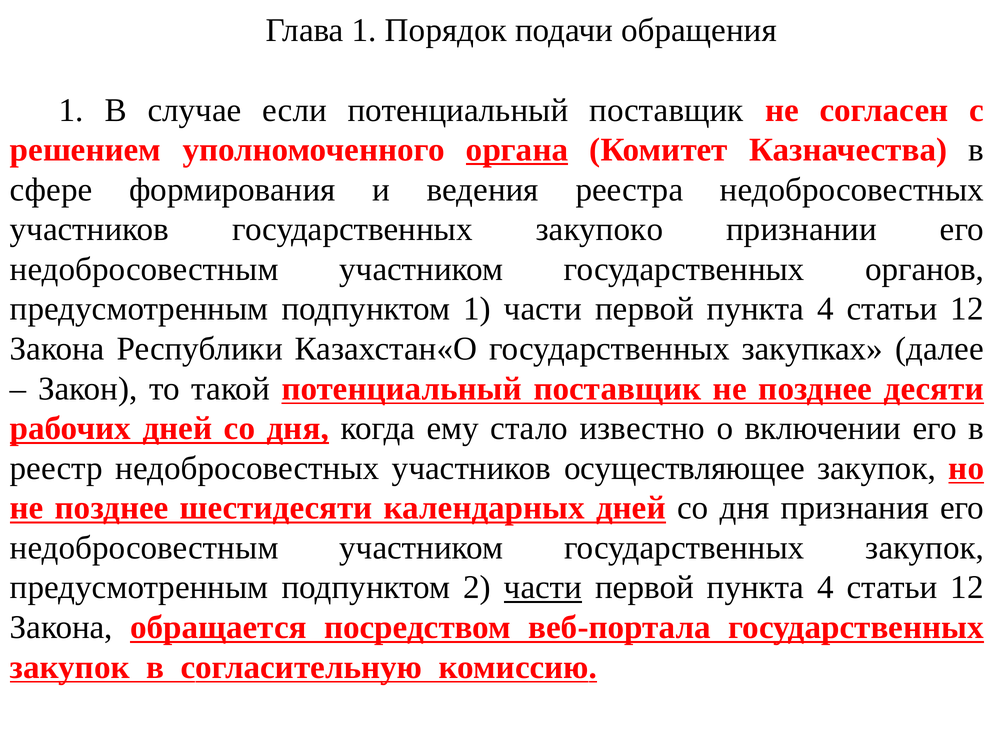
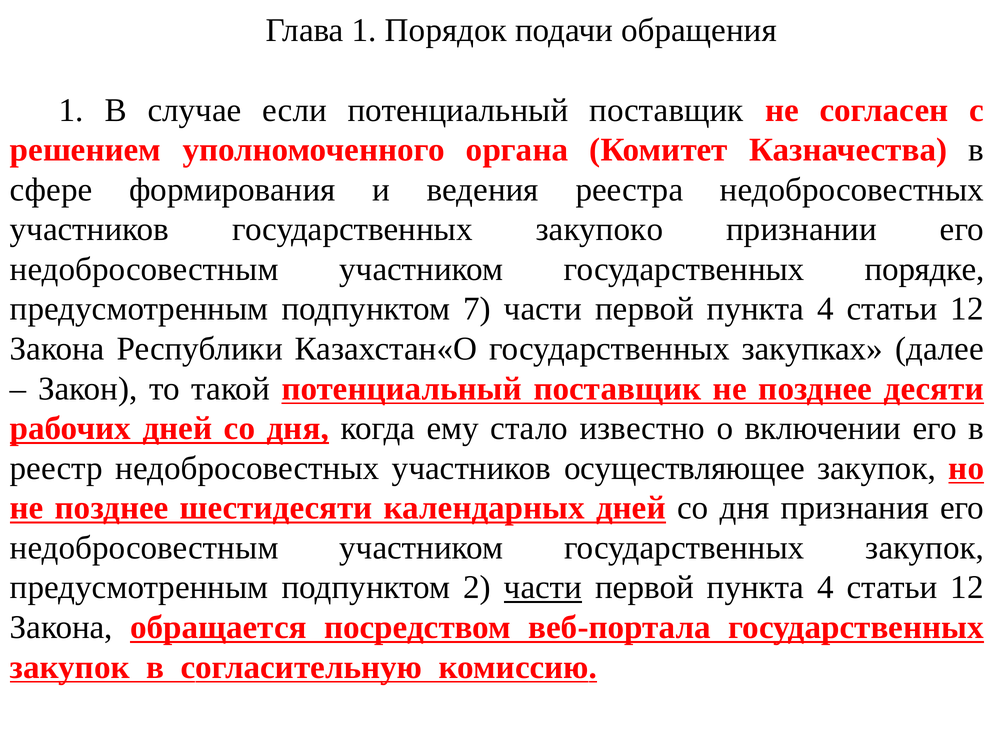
органа underline: present -> none
органов: органов -> порядке
подпунктом 1: 1 -> 7
